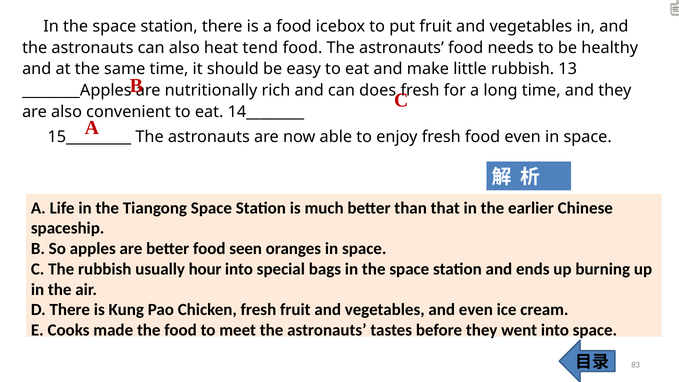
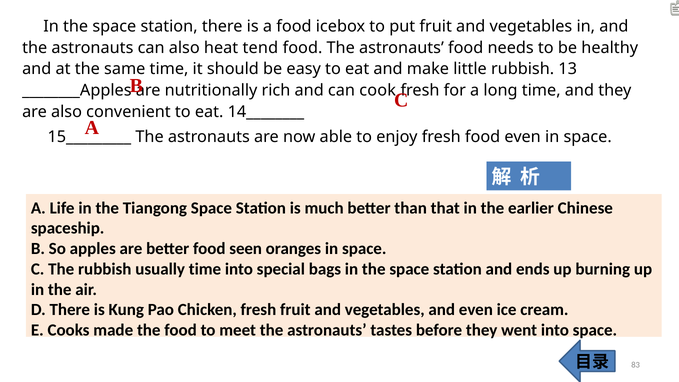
does: does -> cook
usually hour: hour -> time
